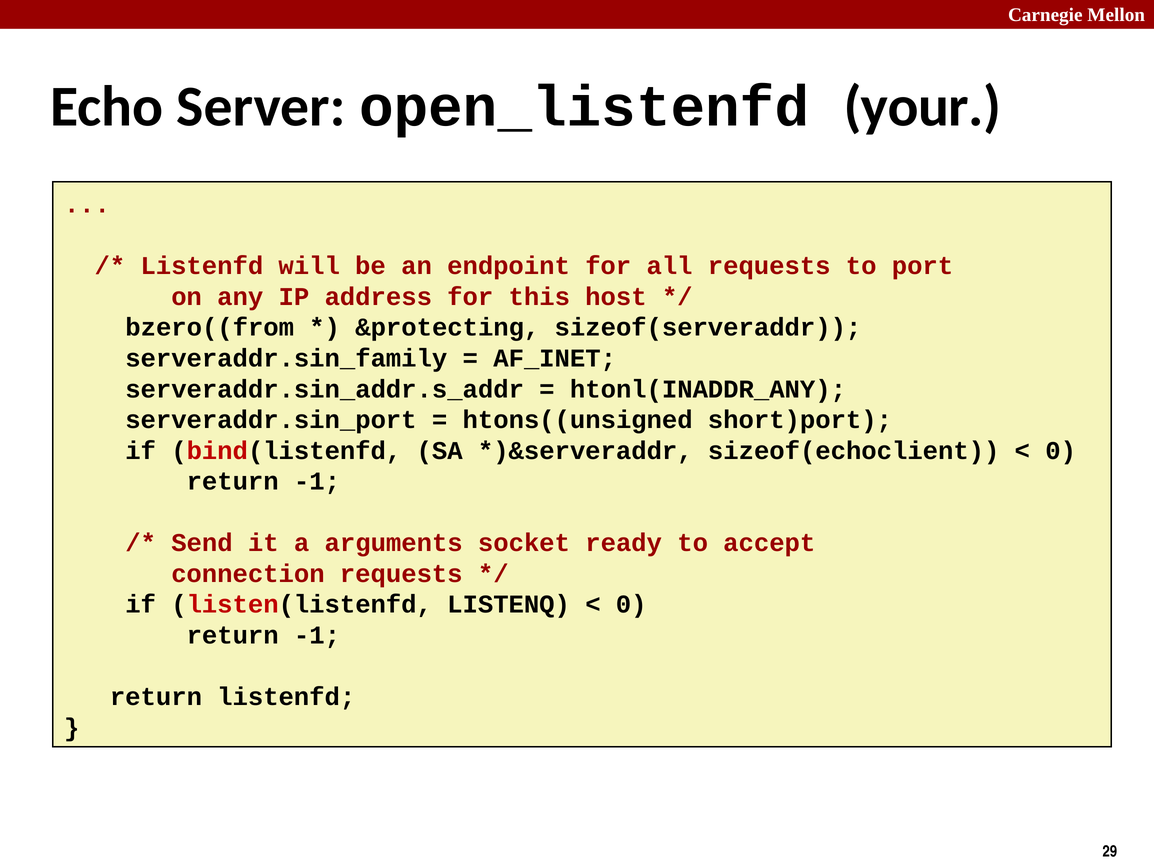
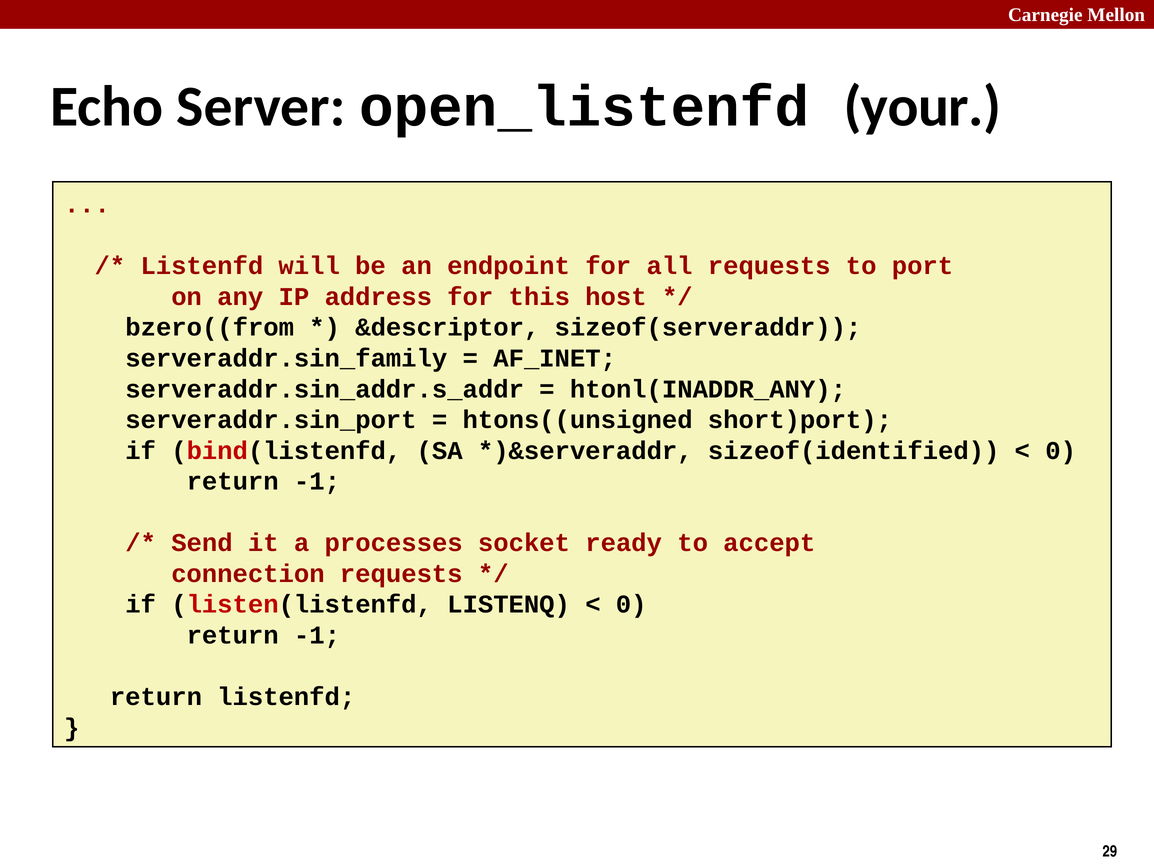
&protecting: &protecting -> &descriptor
sizeof(echoclient: sizeof(echoclient -> sizeof(identified
arguments: arguments -> processes
